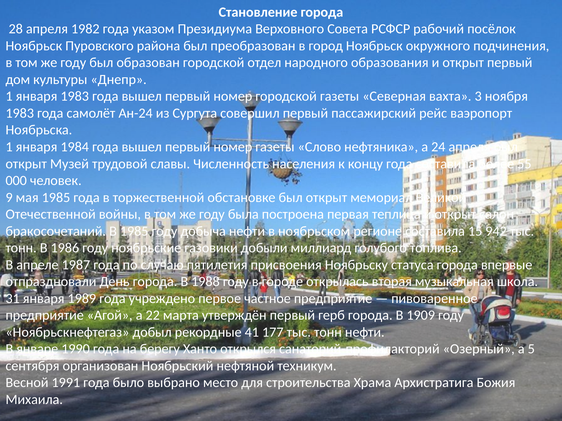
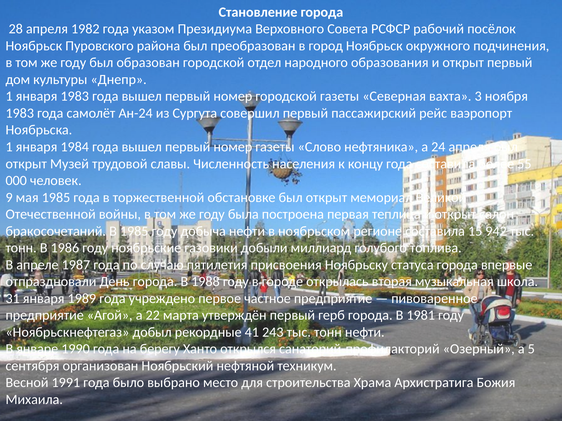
1909: 1909 -> 1981
177: 177 -> 243
